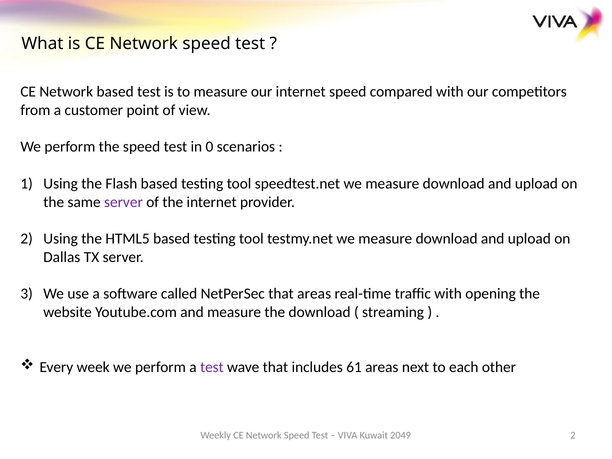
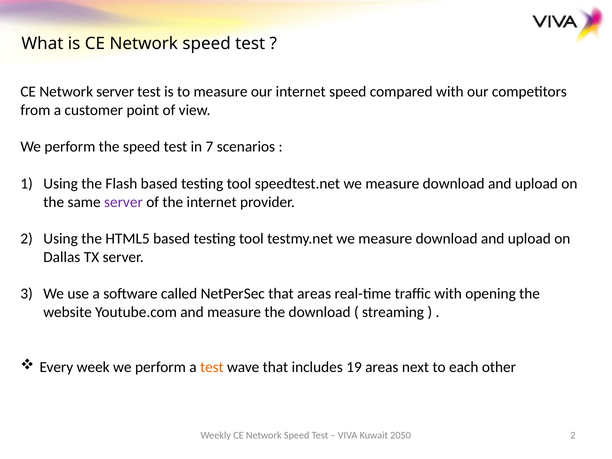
Network based: based -> server
0: 0 -> 7
test at (212, 367) colour: purple -> orange
61: 61 -> 19
2049: 2049 -> 2050
